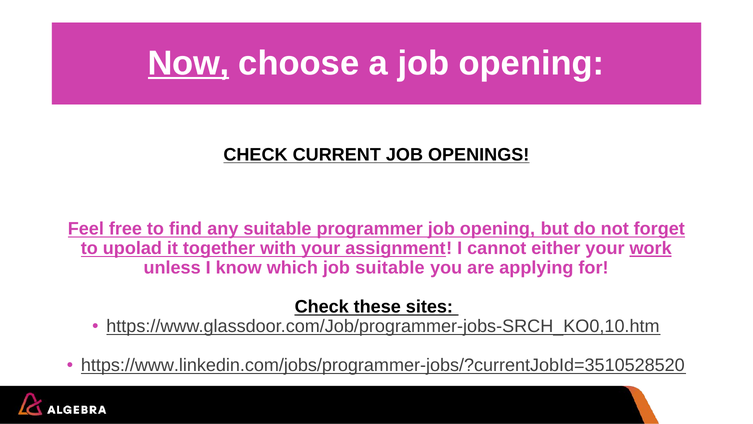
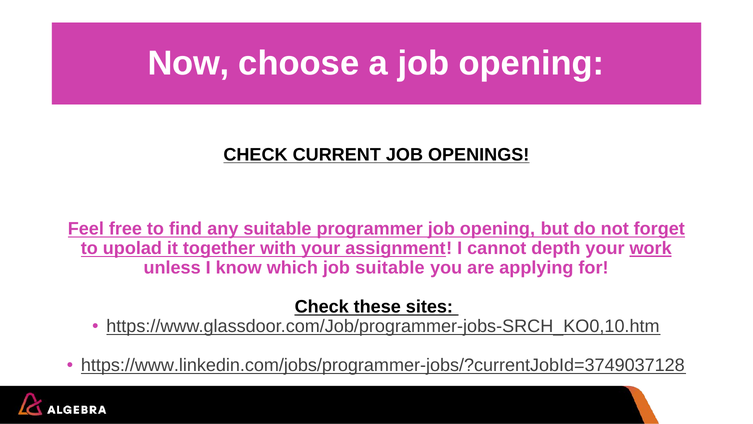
Now underline: present -> none
either: either -> depth
https://www.linkedin.com/jobs/programmer-jobs/?currentJobId=3510528520: https://www.linkedin.com/jobs/programmer-jobs/?currentJobId=3510528520 -> https://www.linkedin.com/jobs/programmer-jobs/?currentJobId=3749037128
